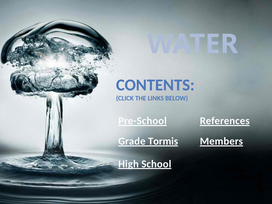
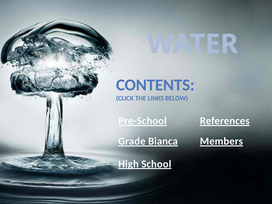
Tormis: Tormis -> Bianca
